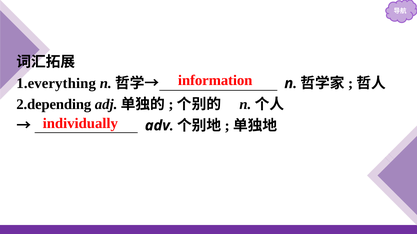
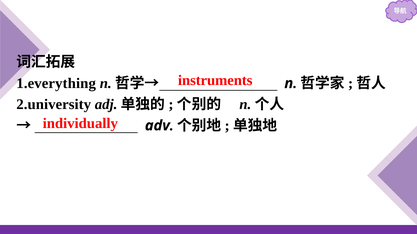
information: information -> instruments
2.depending: 2.depending -> 2.university
